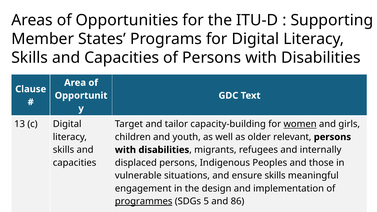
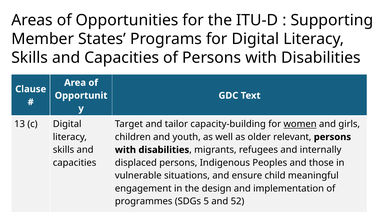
ensure skills: skills -> child
programmes underline: present -> none
86: 86 -> 52
